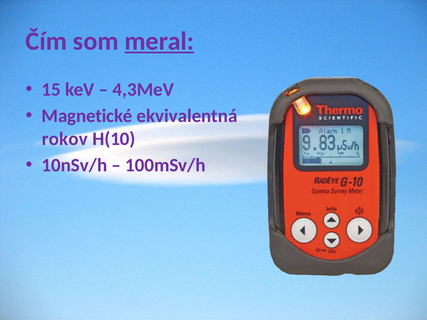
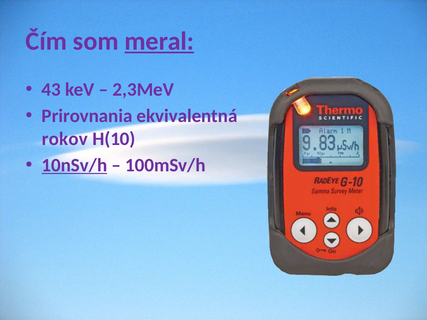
15: 15 -> 43
4,3MeV: 4,3MeV -> 2,3MeV
Magnetické: Magnetické -> Prirovnania
10nSv/h underline: none -> present
